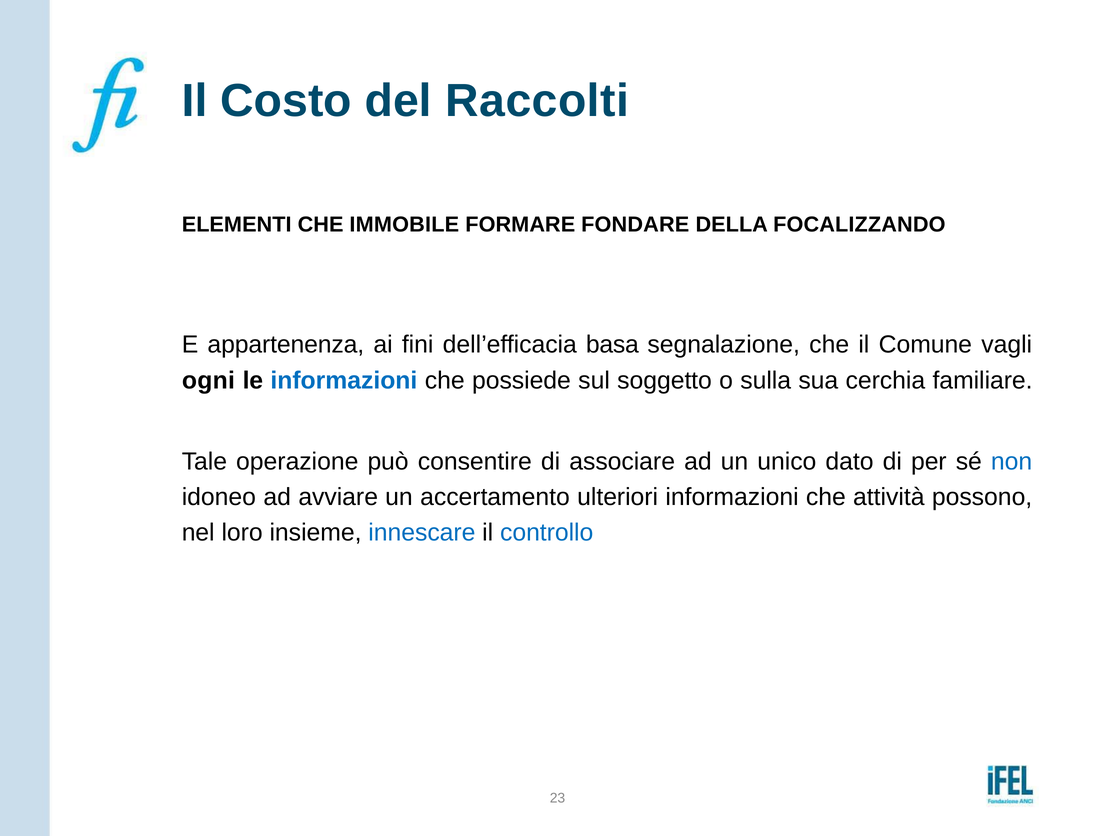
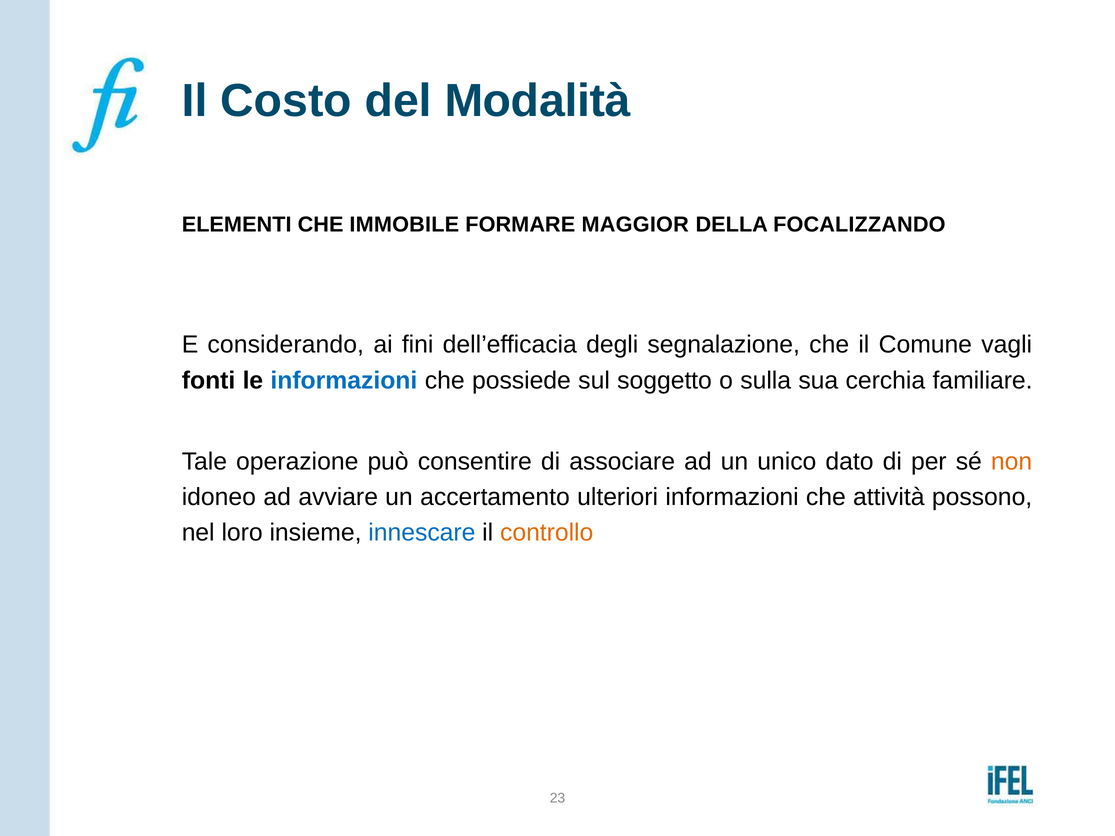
Raccolti: Raccolti -> Modalità
FONDARE: FONDARE -> MAGGIOR
appartenenza: appartenenza -> considerando
basa: basa -> degli
ogni: ogni -> fonti
non colour: blue -> orange
controllo colour: blue -> orange
